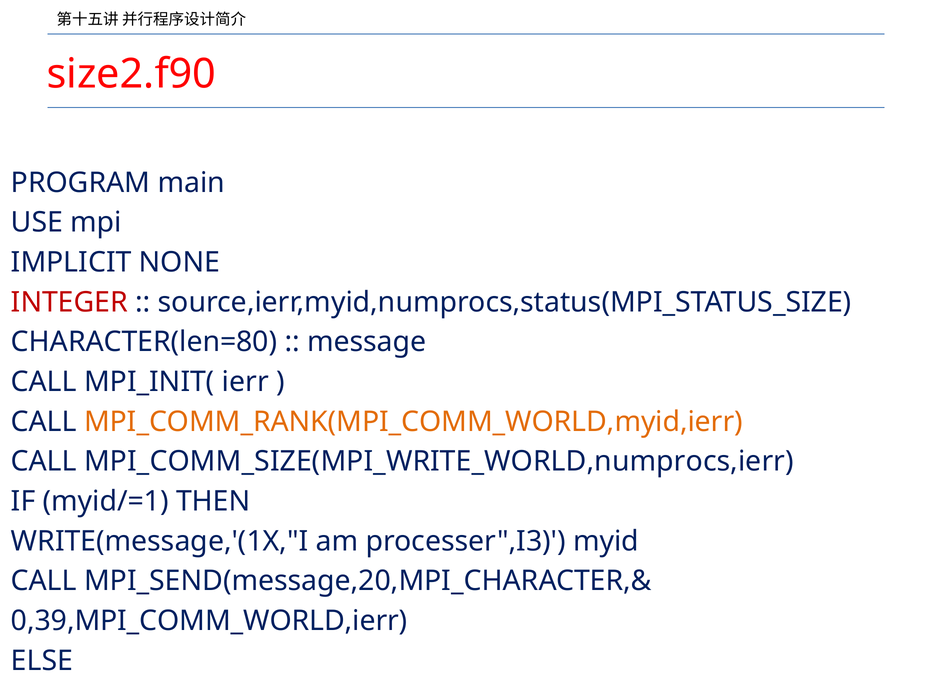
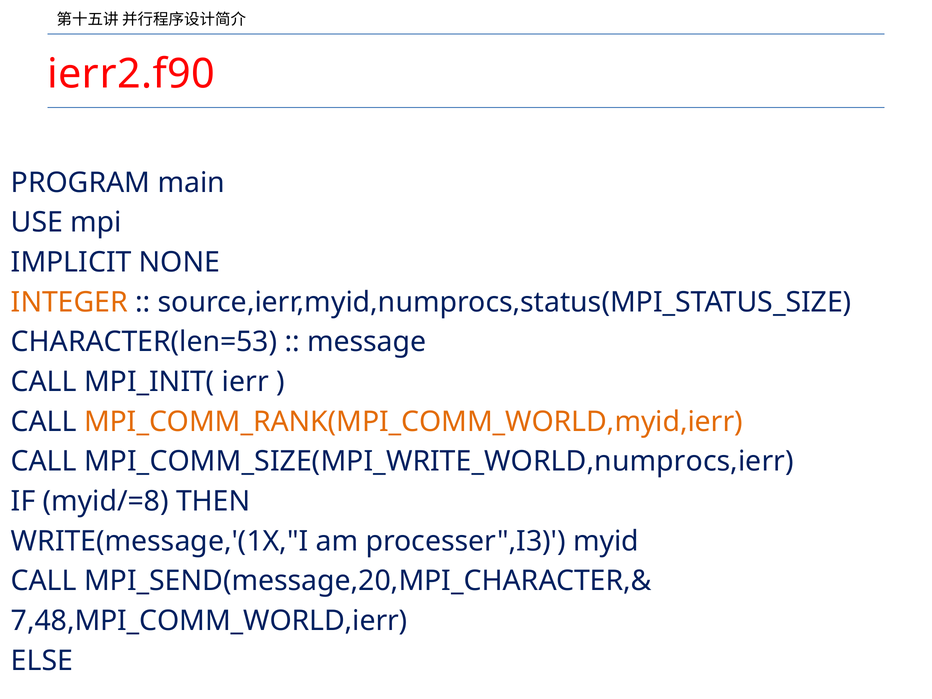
size2.f90: size2.f90 -> ierr2.f90
INTEGER colour: red -> orange
CHARACTER(len=80: CHARACTER(len=80 -> CHARACTER(len=53
myid/=1: myid/=1 -> myid/=8
0,39,MPI_COMM_WORLD,ierr: 0,39,MPI_COMM_WORLD,ierr -> 7,48,MPI_COMM_WORLD,ierr
